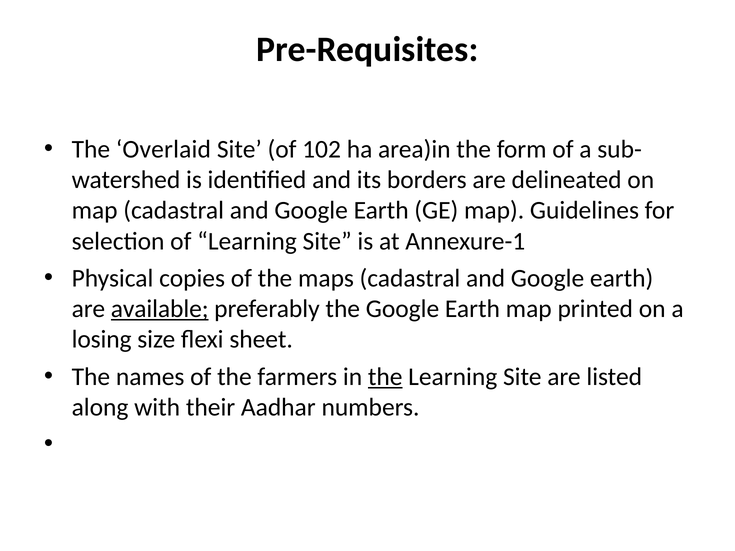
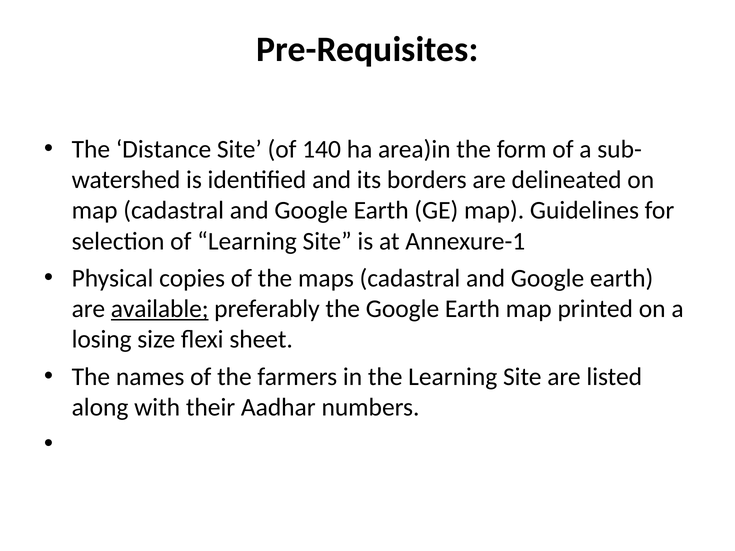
Overlaid: Overlaid -> Distance
102: 102 -> 140
the at (385, 377) underline: present -> none
